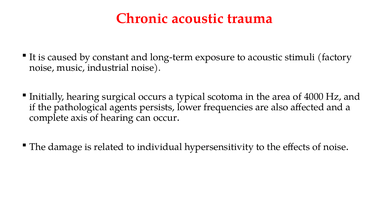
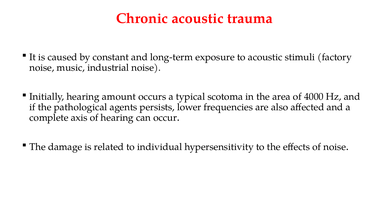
surgical: surgical -> amount
